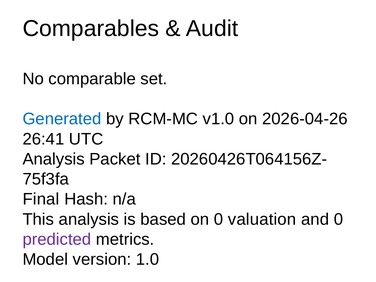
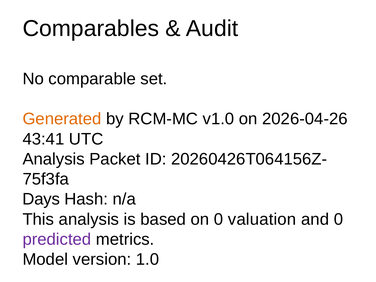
Generated colour: blue -> orange
26:41: 26:41 -> 43:41
Final: Final -> Days
